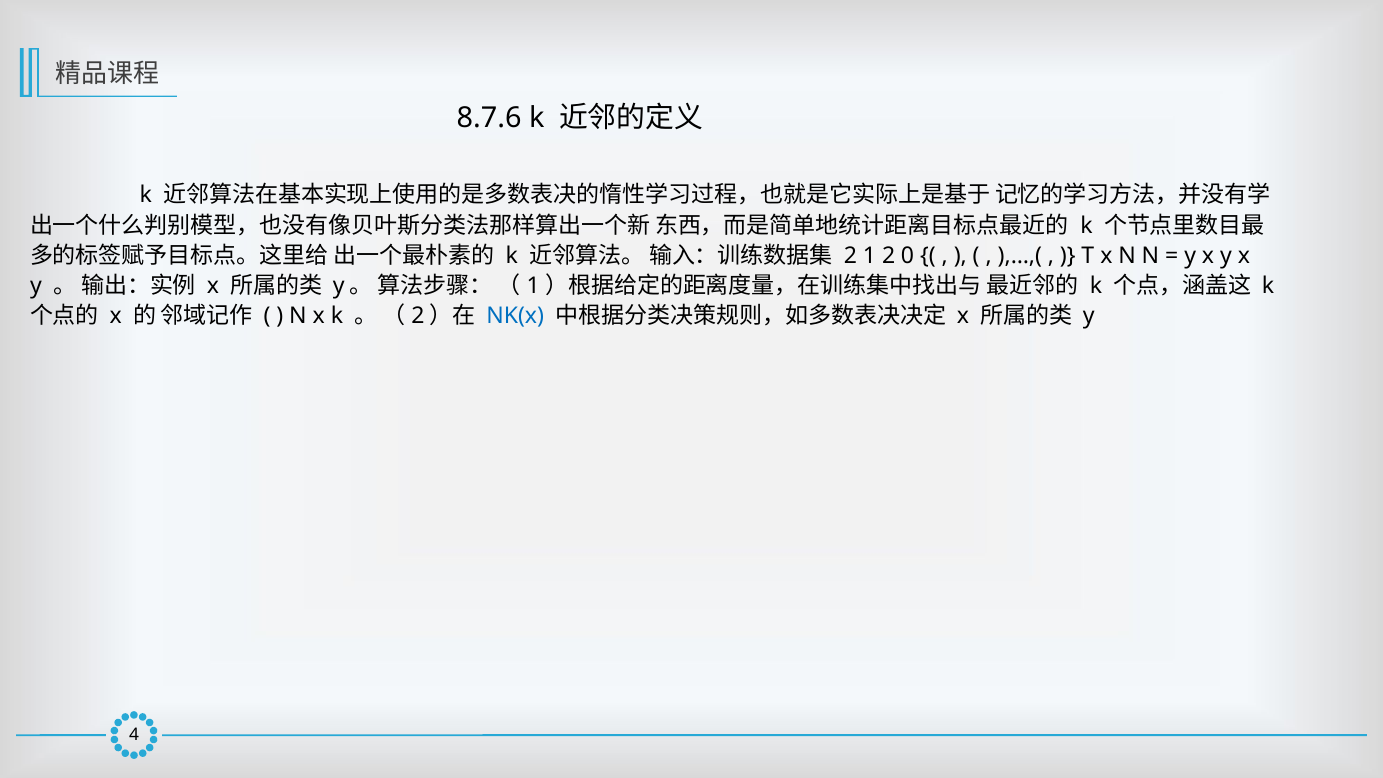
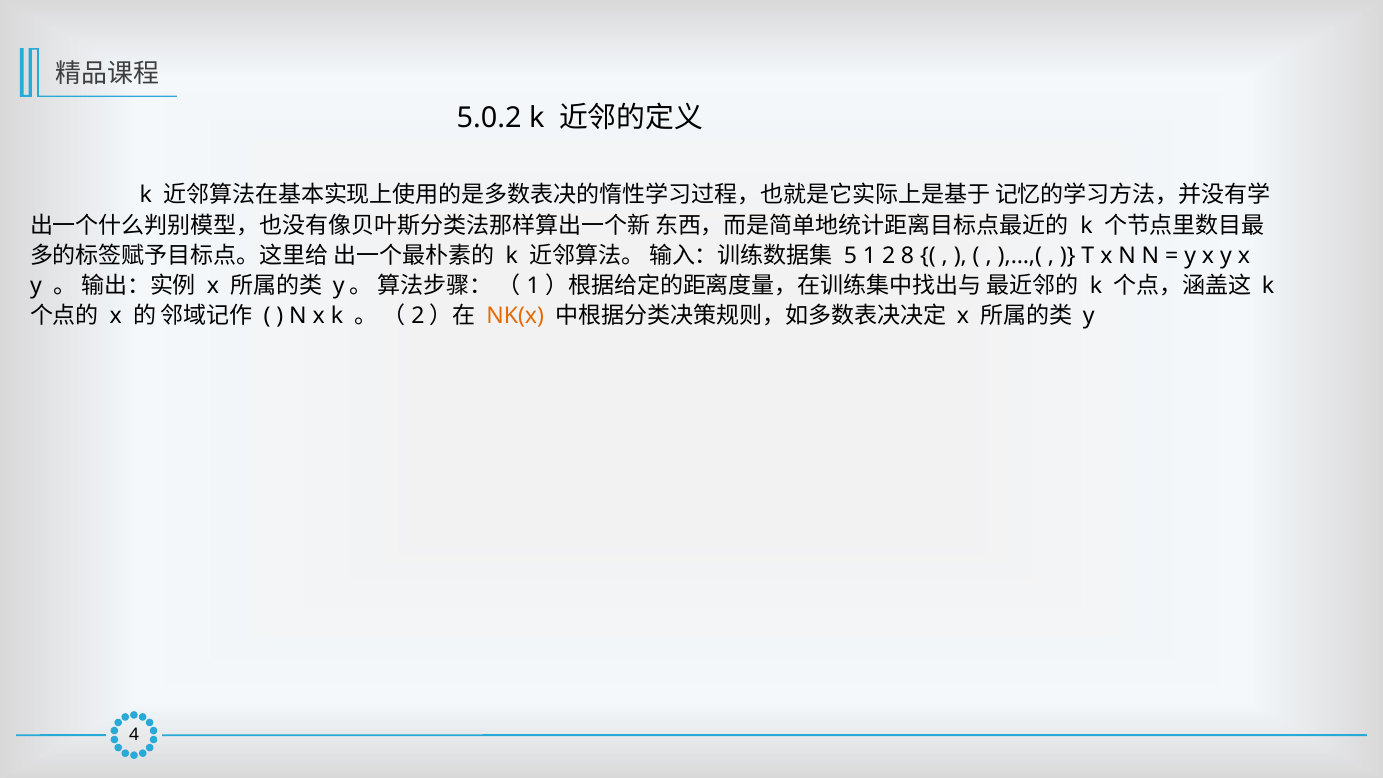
8.7.6: 8.7.6 -> 5.0.2
2 at (850, 256): 2 -> 5
0: 0 -> 8
NK(x colour: blue -> orange
